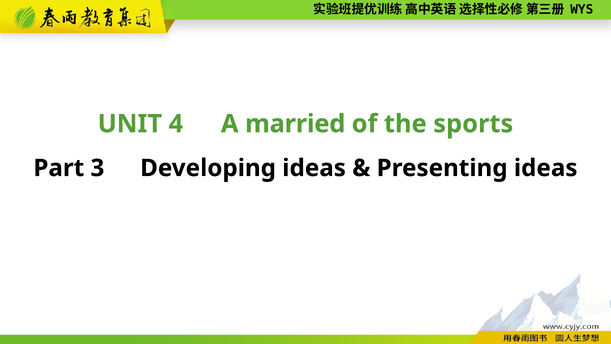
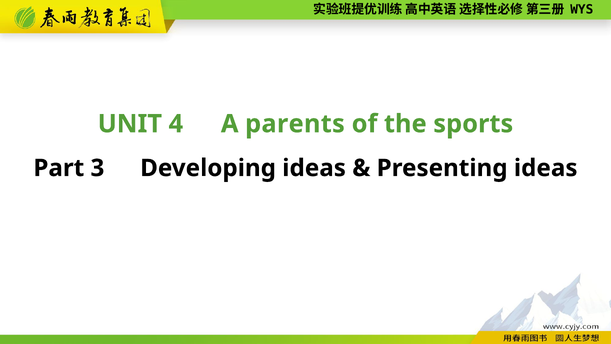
married: married -> parents
